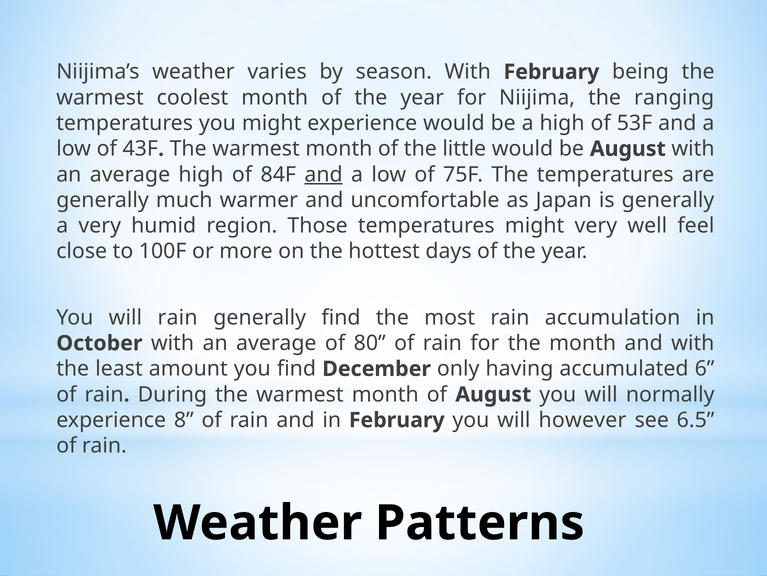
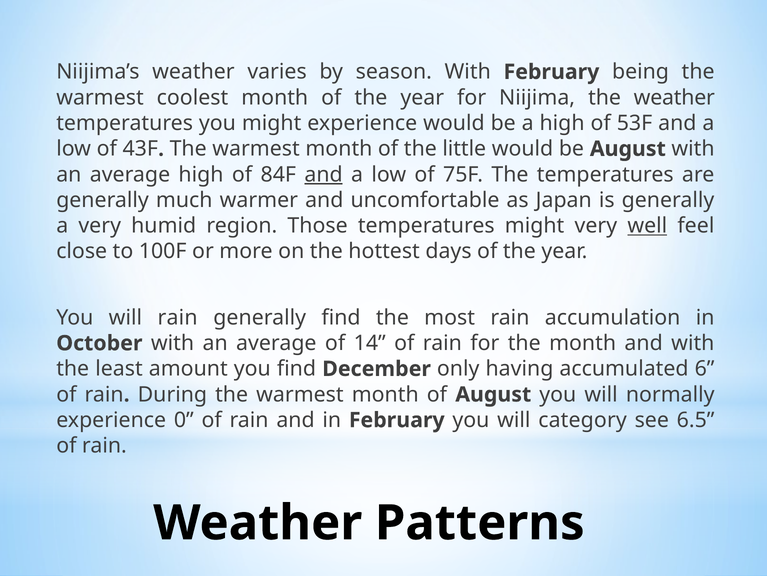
the ranging: ranging -> weather
well underline: none -> present
80: 80 -> 14
8: 8 -> 0
however: however -> category
